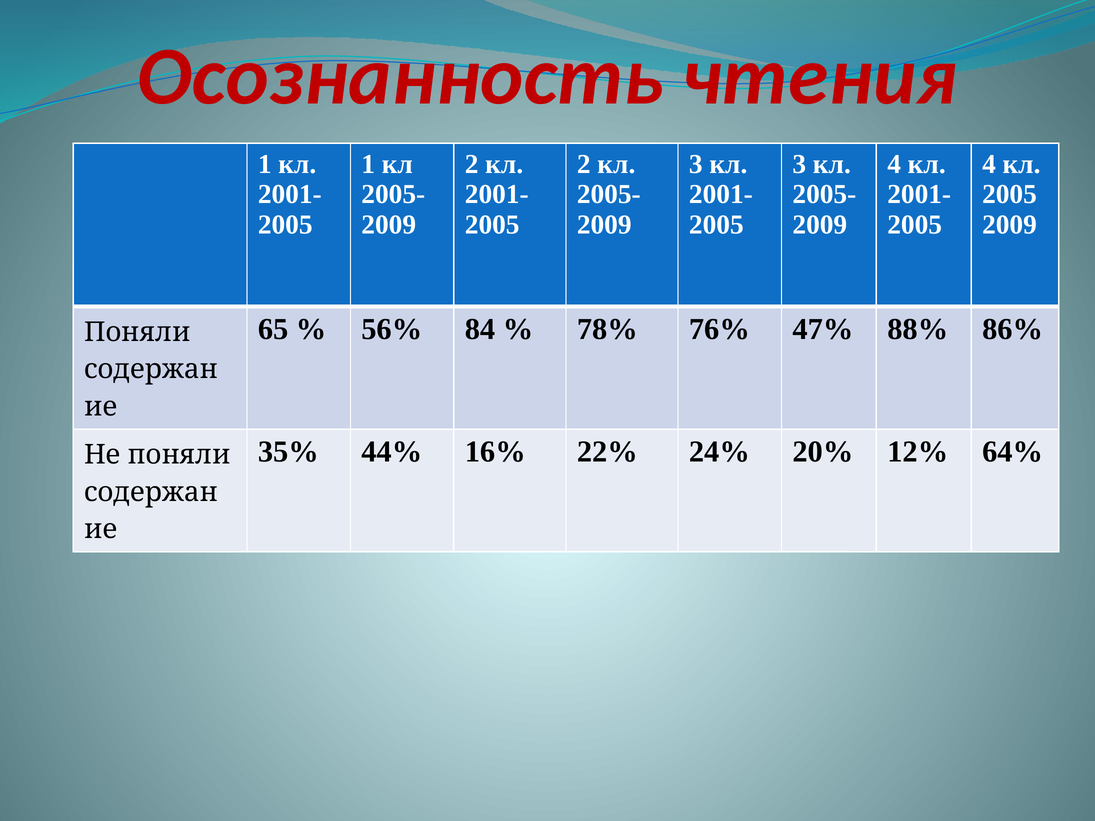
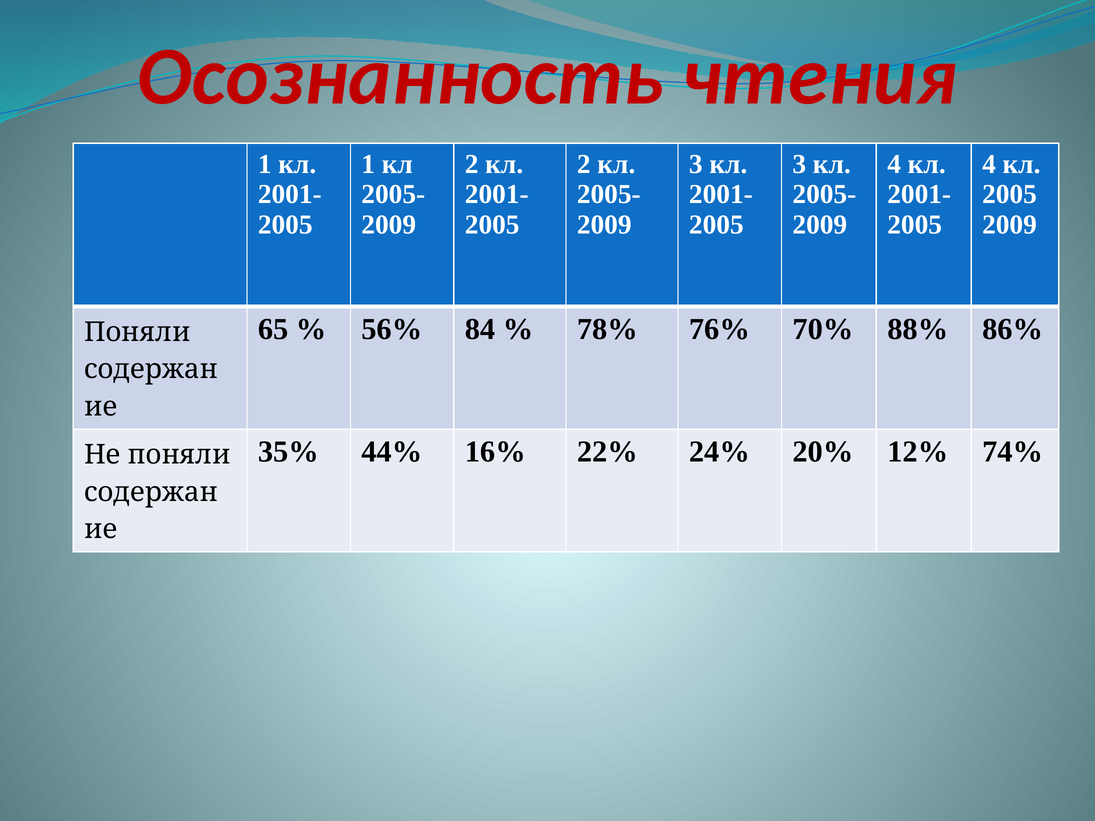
47%: 47% -> 70%
64%: 64% -> 74%
